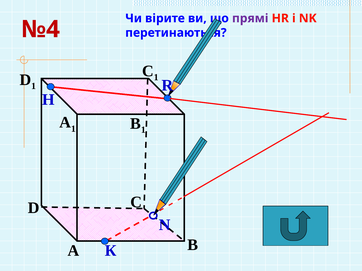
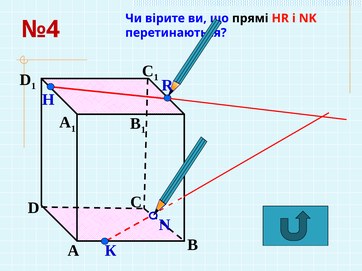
прямі colour: purple -> black
